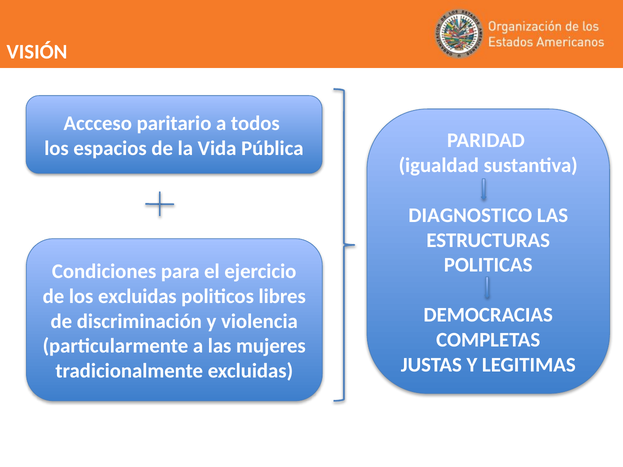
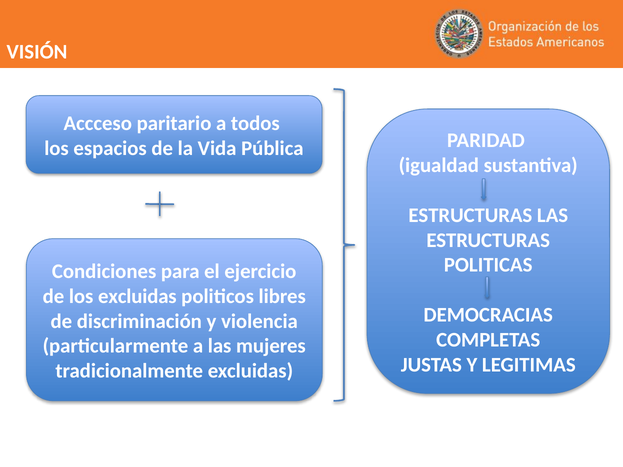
DIAGNOSTICO at (470, 215): DIAGNOSTICO -> ESTRUCTURAS
